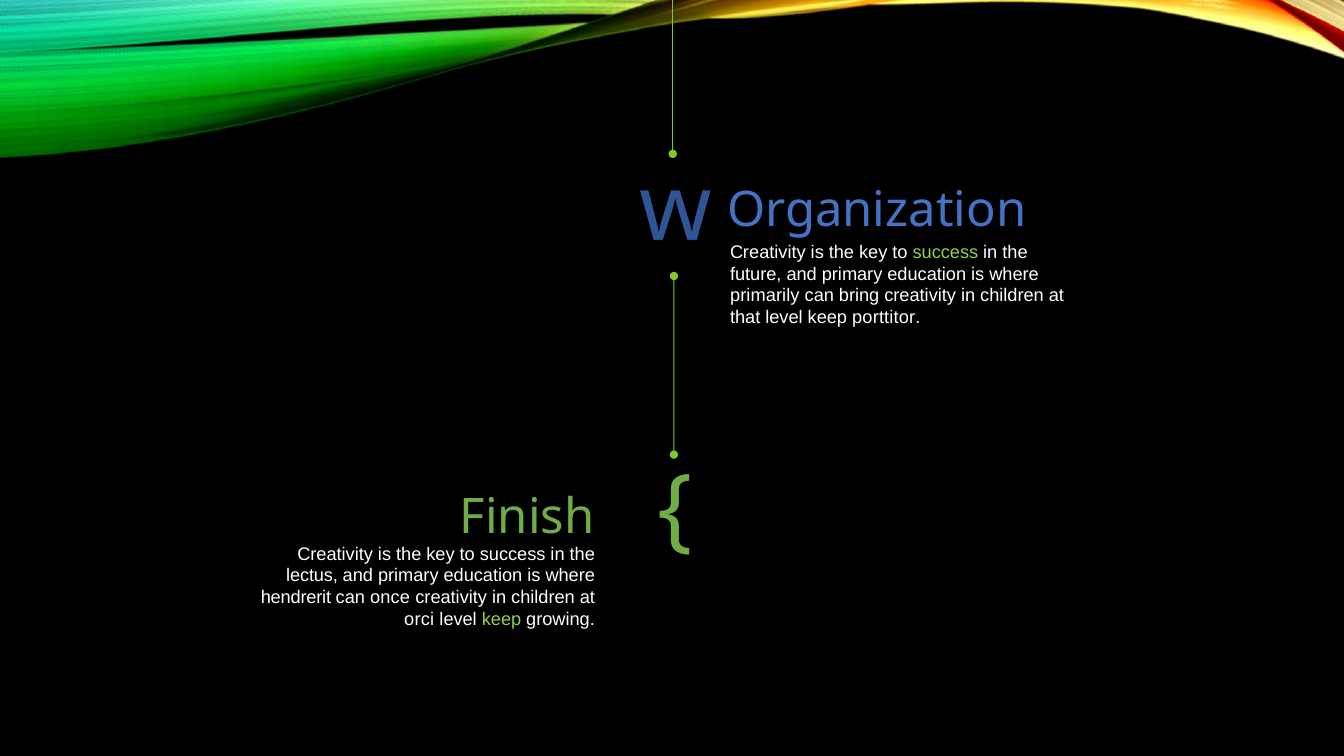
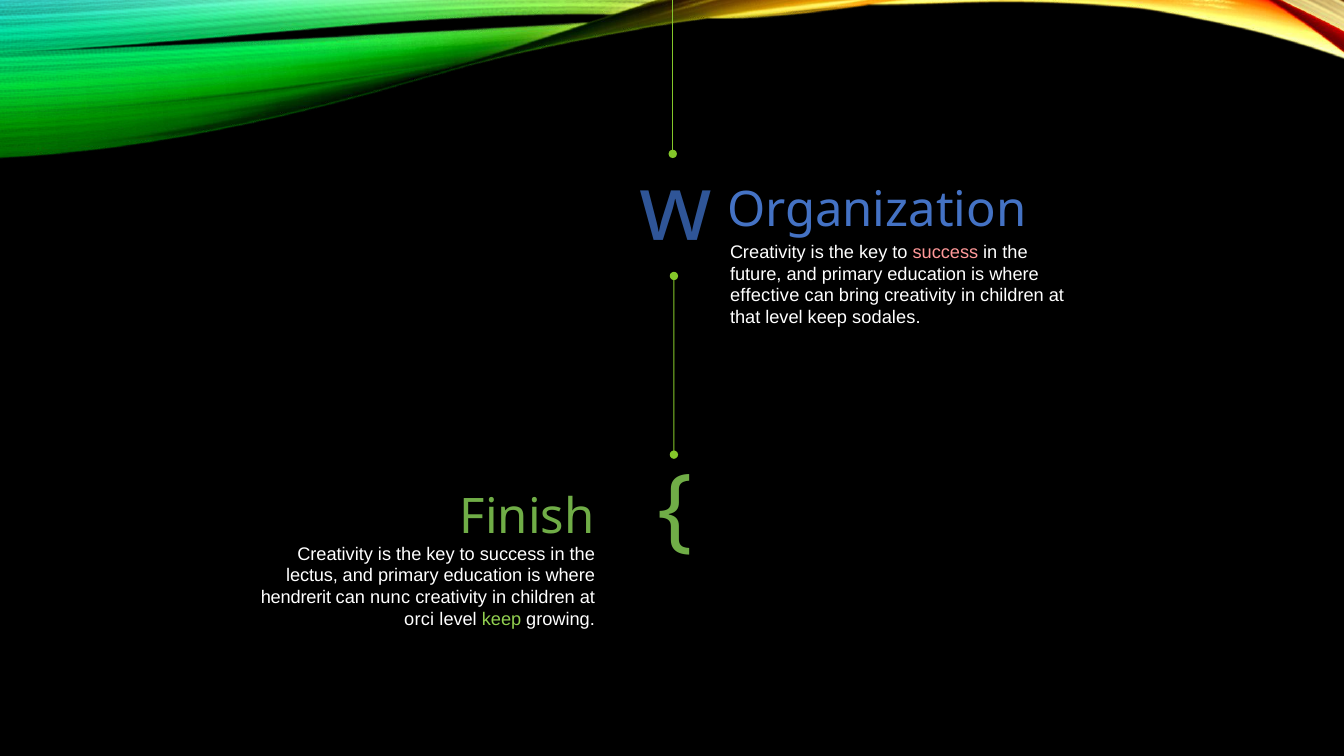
success at (945, 252) colour: light green -> pink
primarily: primarily -> effective
porttitor: porttitor -> sodales
once: once -> nunc
